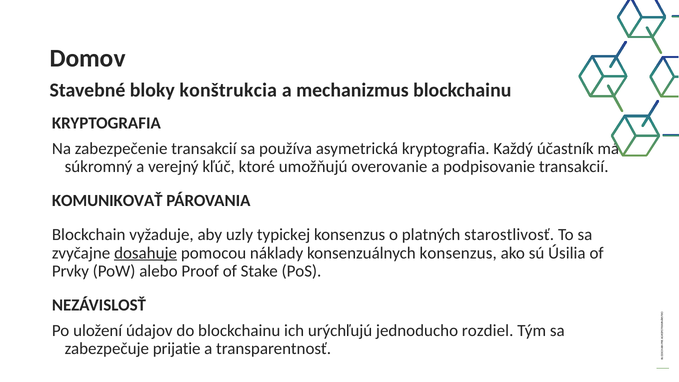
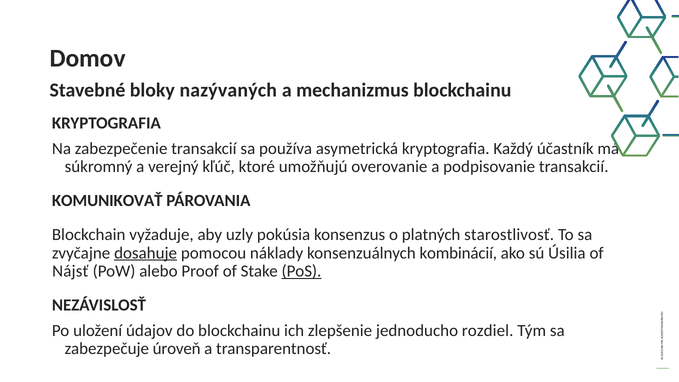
konštrukcia: konštrukcia -> nazývaných
typickej: typickej -> pokúsia
konsenzuálnych konsenzus: konsenzus -> kombinácií
Prvky: Prvky -> Nájsť
PoS underline: none -> present
urýchľujú: urýchľujú -> zlepšenie
prijatie: prijatie -> úroveň
